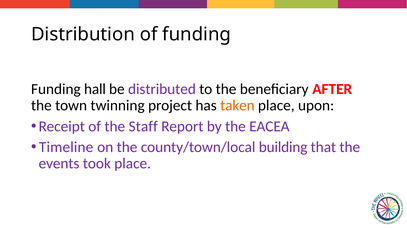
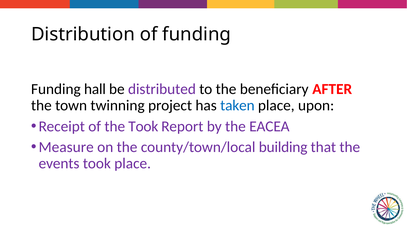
taken colour: orange -> blue
the Staff: Staff -> Took
Timeline: Timeline -> Measure
